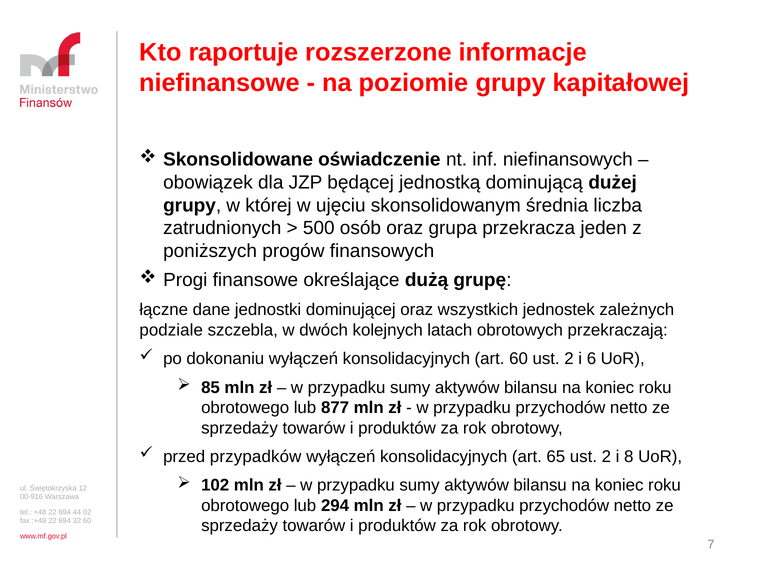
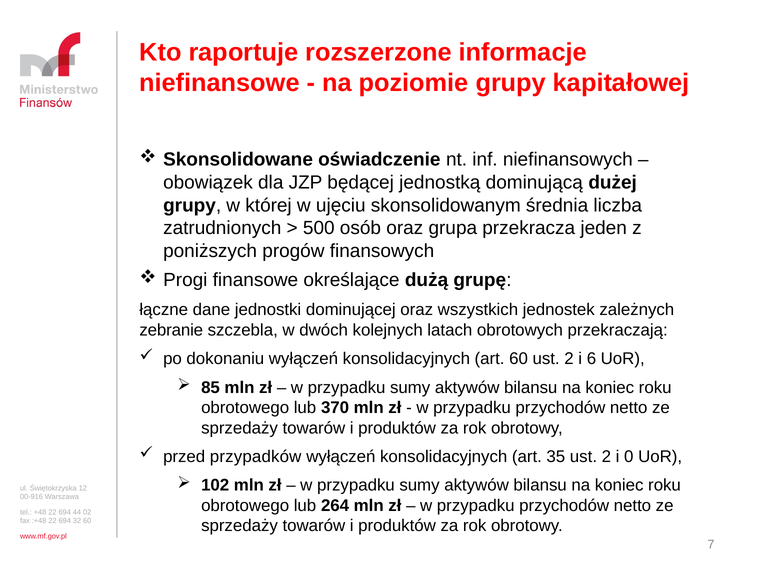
podziale: podziale -> zebranie
877: 877 -> 370
65: 65 -> 35
8: 8 -> 0
294: 294 -> 264
